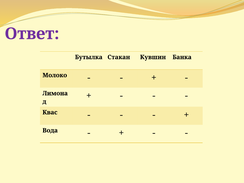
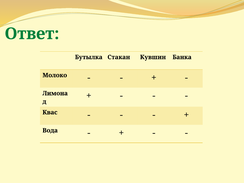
Ответ colour: purple -> green
